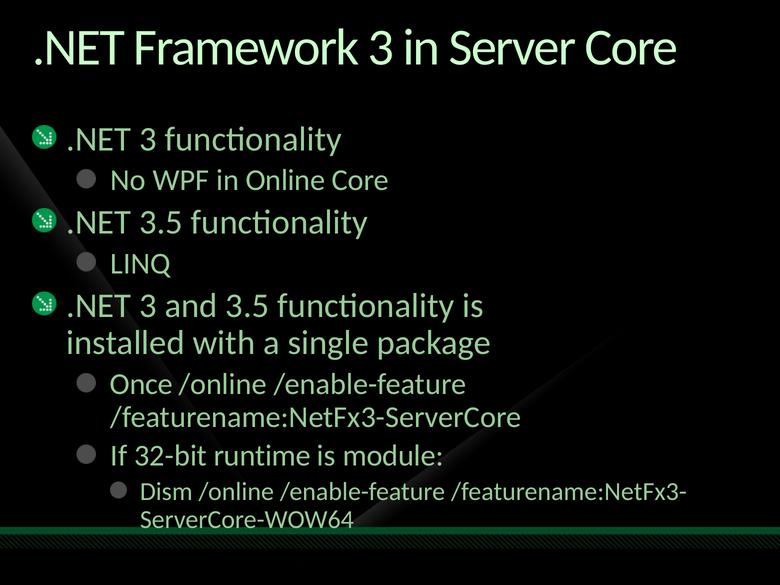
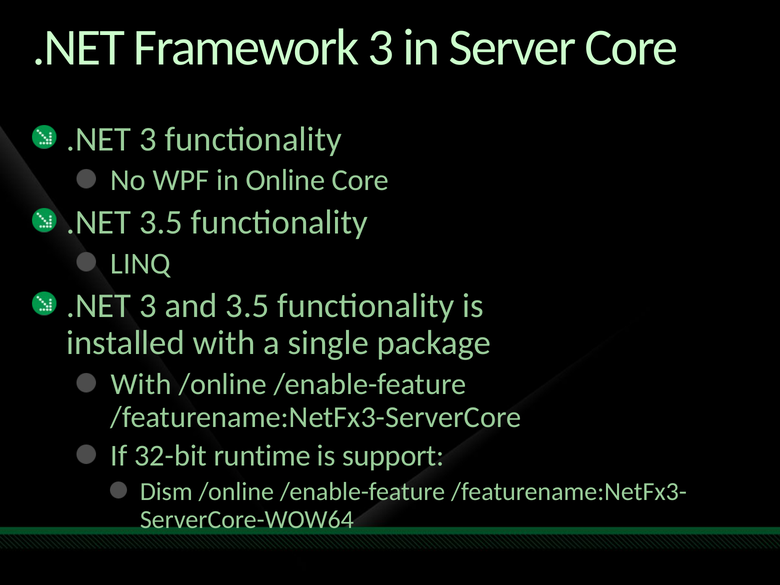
Once at (141, 384): Once -> With
module: module -> support
